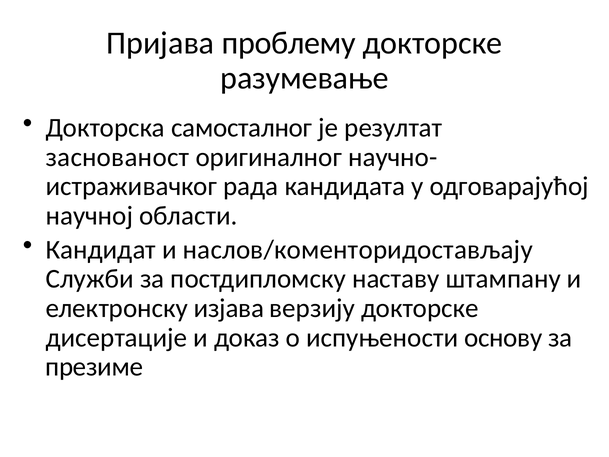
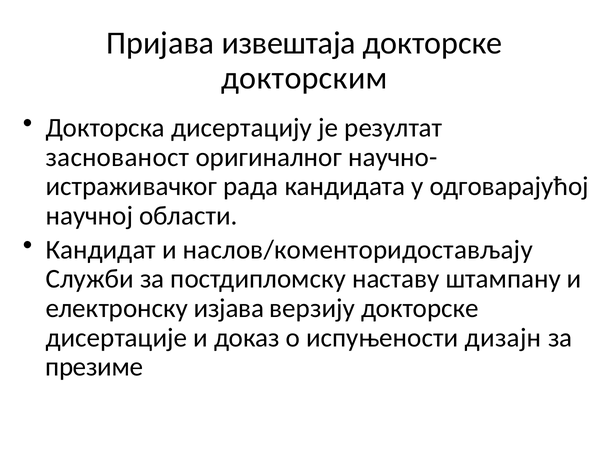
проблему: проблему -> извештаја
разумевање: разумевање -> докторским
самосталног: самосталног -> дисертацију
основу: основу -> дизајн
